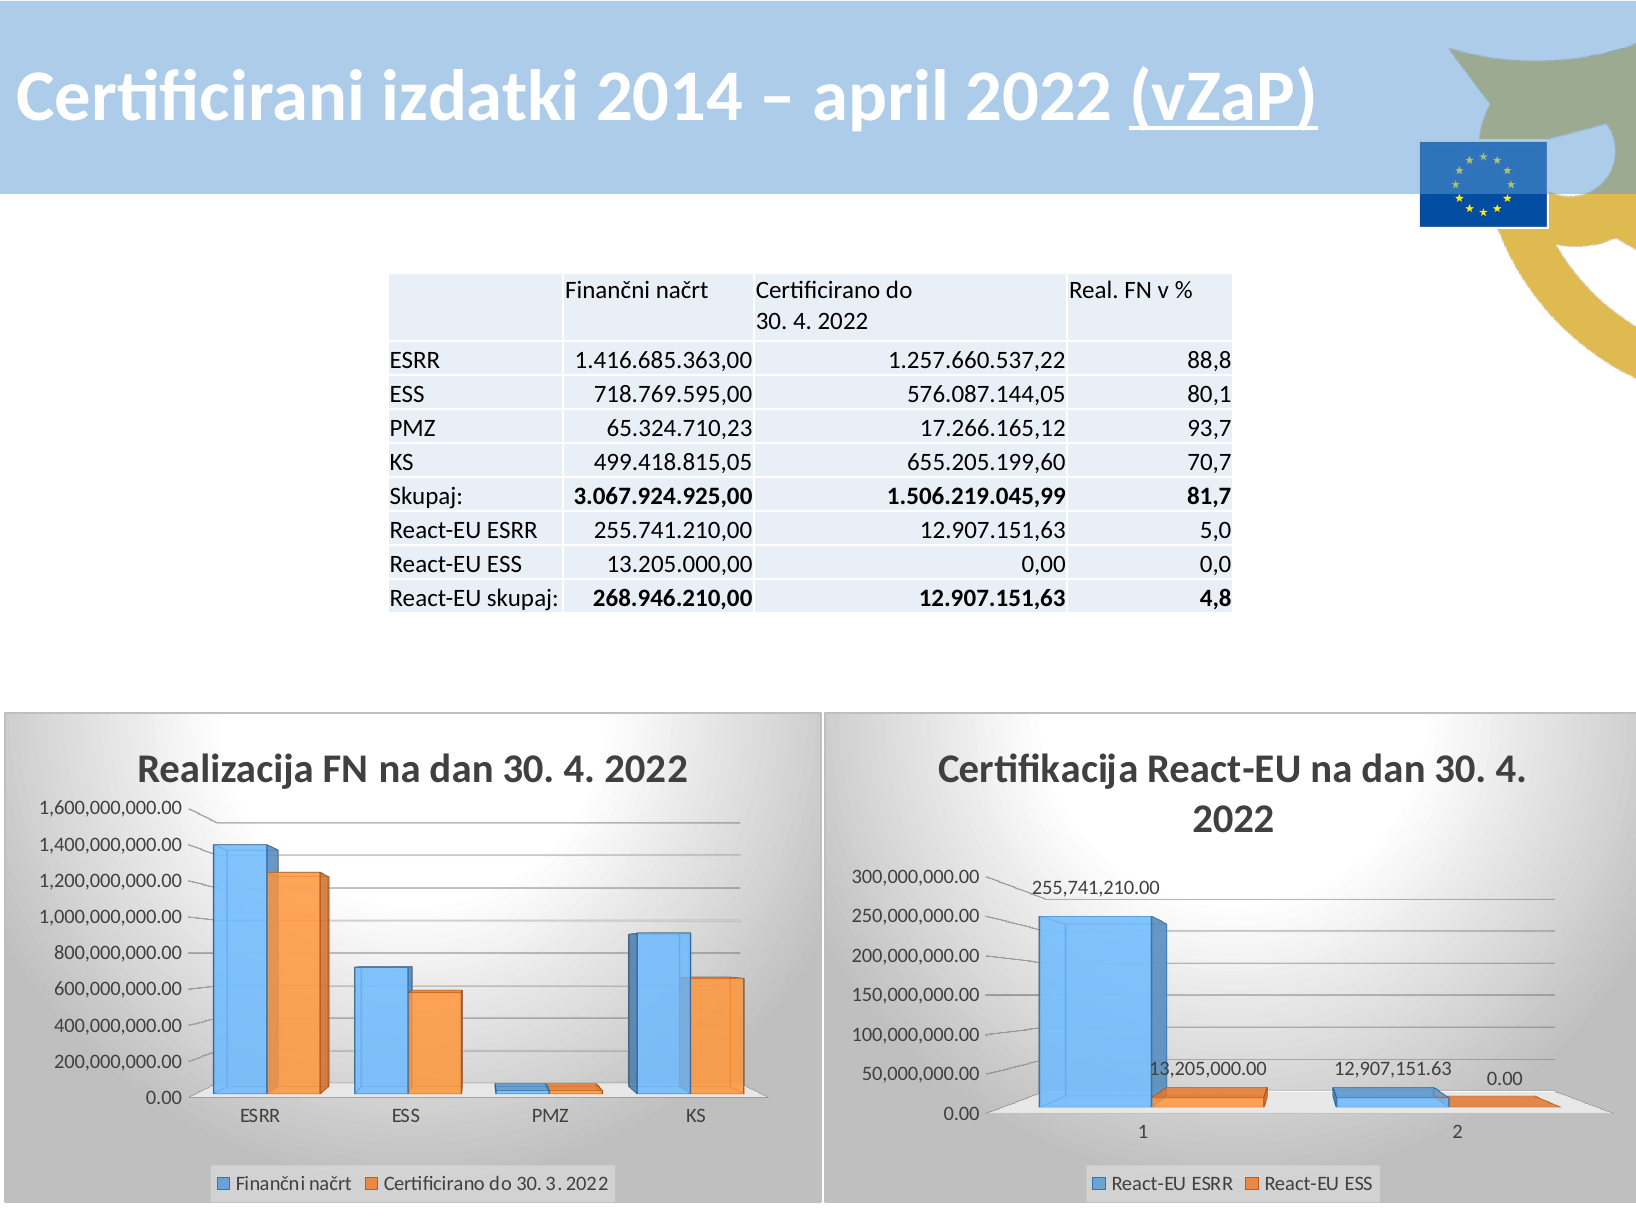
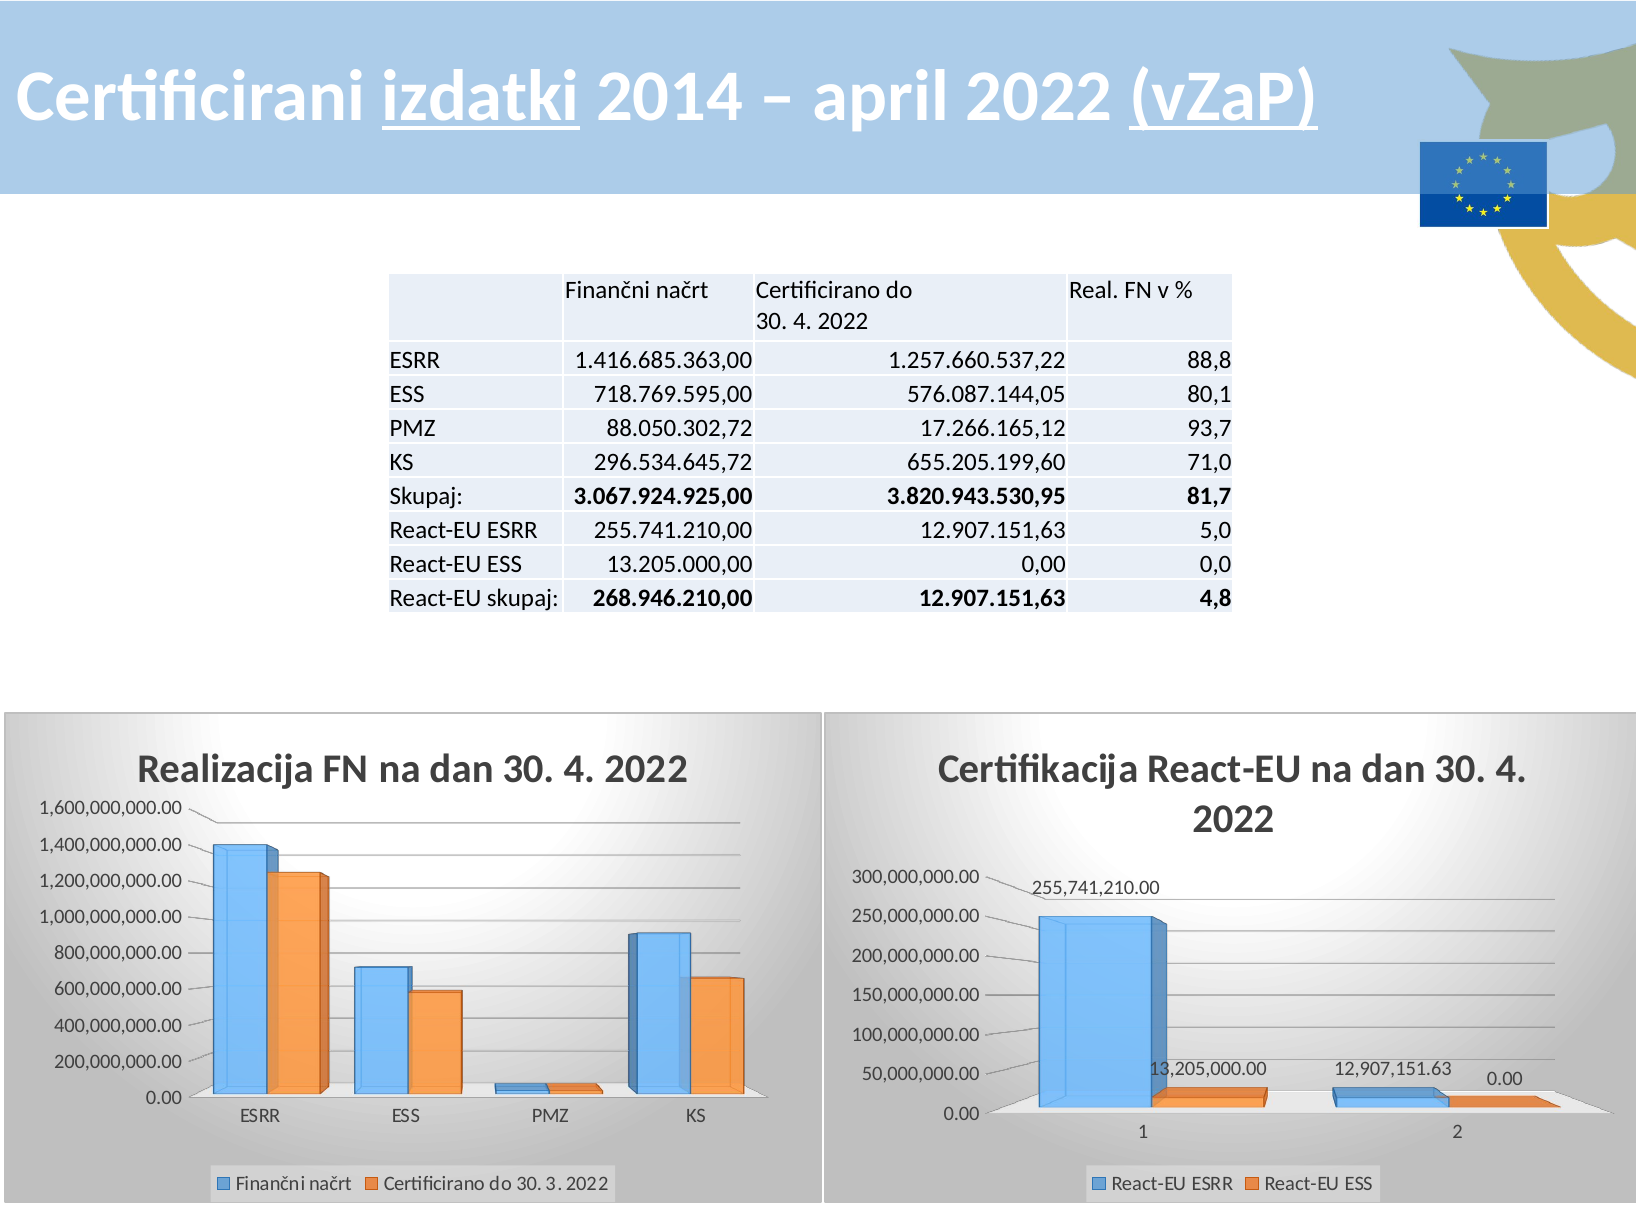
izdatki underline: none -> present
65.324.710,23: 65.324.710,23 -> 88.050.302,72
499.418.815,05: 499.418.815,05 -> 296.534.645,72
70,7: 70,7 -> 71,0
1.506.219.045,99: 1.506.219.045,99 -> 3.820.943.530,95
